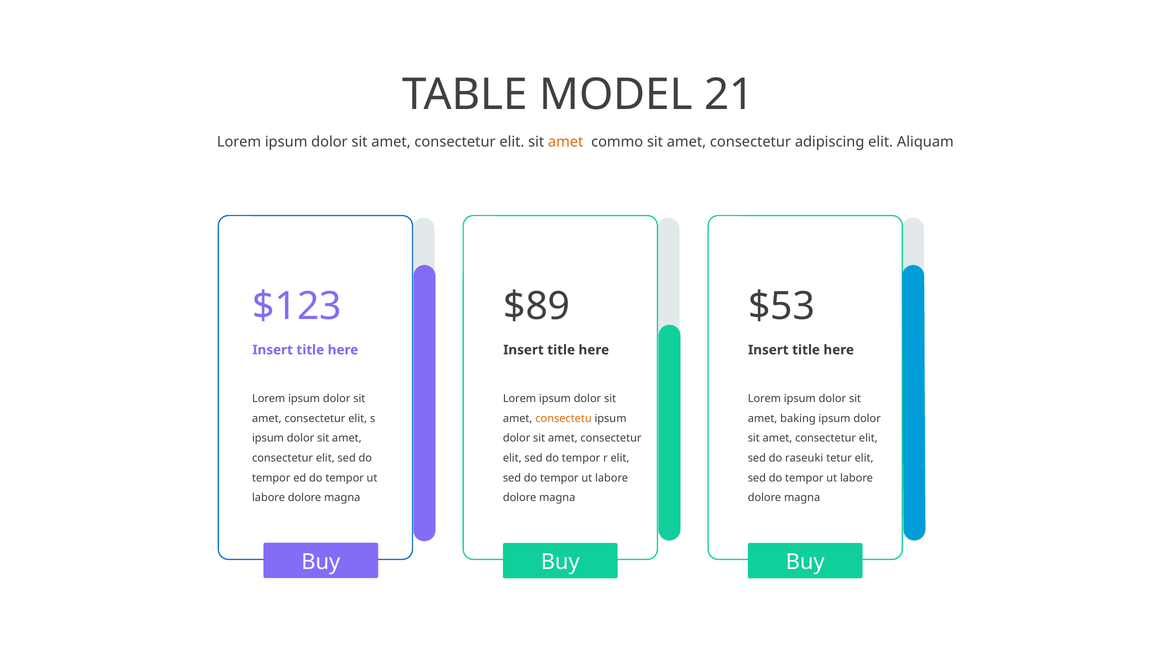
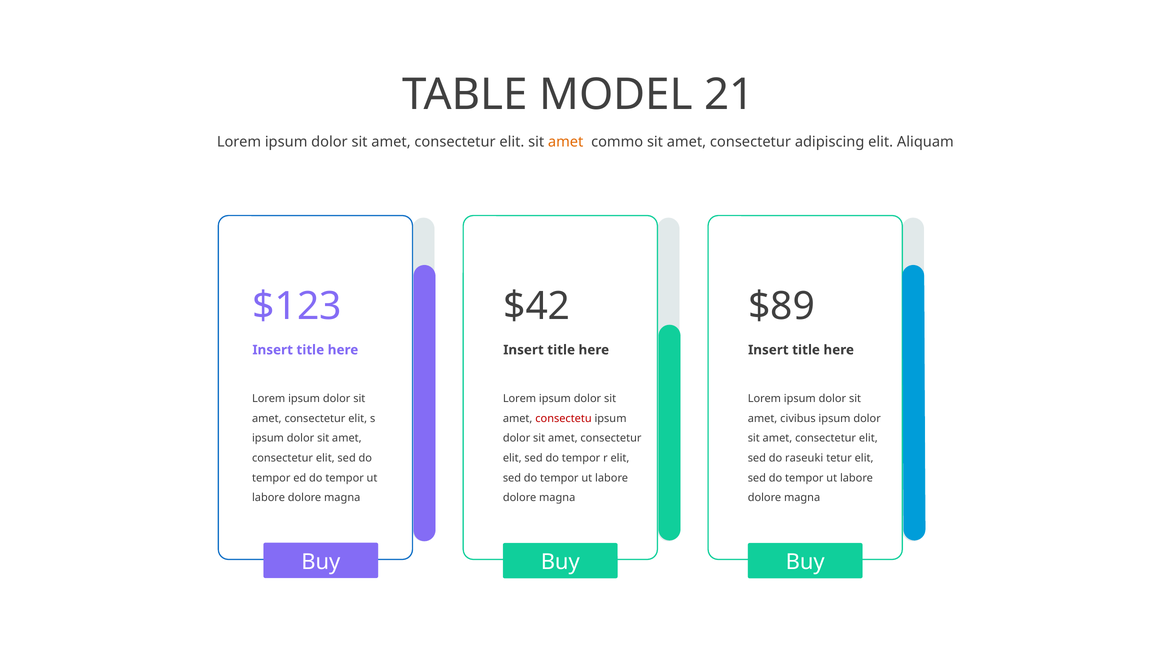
$89: $89 -> $42
$53: $53 -> $89
consectetu colour: orange -> red
baking: baking -> civibus
